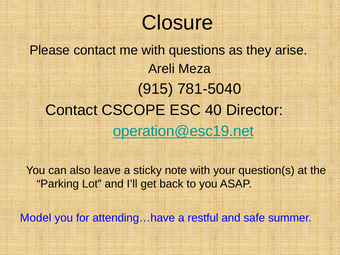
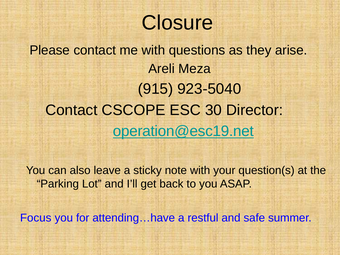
781-5040: 781-5040 -> 923-5040
40: 40 -> 30
Model: Model -> Focus
